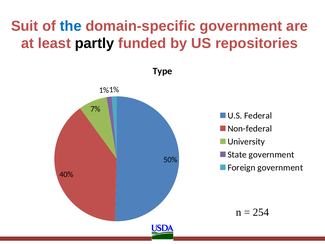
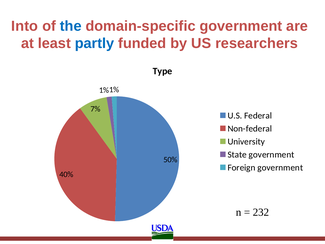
Suit: Suit -> Into
partly colour: black -> blue
repositories: repositories -> researchers
254: 254 -> 232
